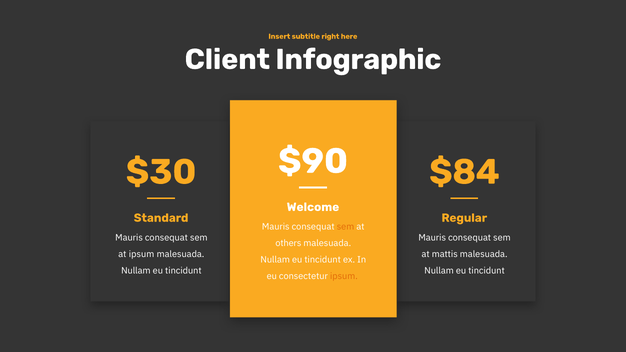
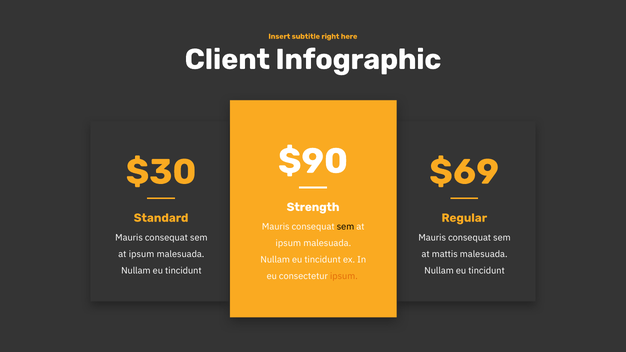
$84: $84 -> $69
Welcome: Welcome -> Strength
sem at (346, 227) colour: orange -> black
others at (288, 243): others -> ipsum
